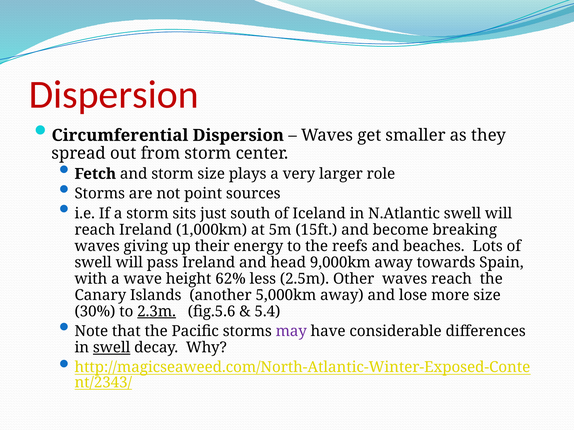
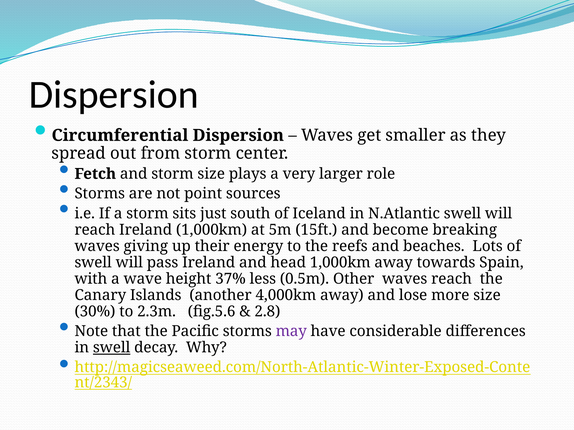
Dispersion at (114, 95) colour: red -> black
head 9,000km: 9,000km -> 1,000km
62%: 62% -> 37%
2.5m: 2.5m -> 0.5m
5,000km: 5,000km -> 4,000km
2.3m underline: present -> none
5.4: 5.4 -> 2.8
